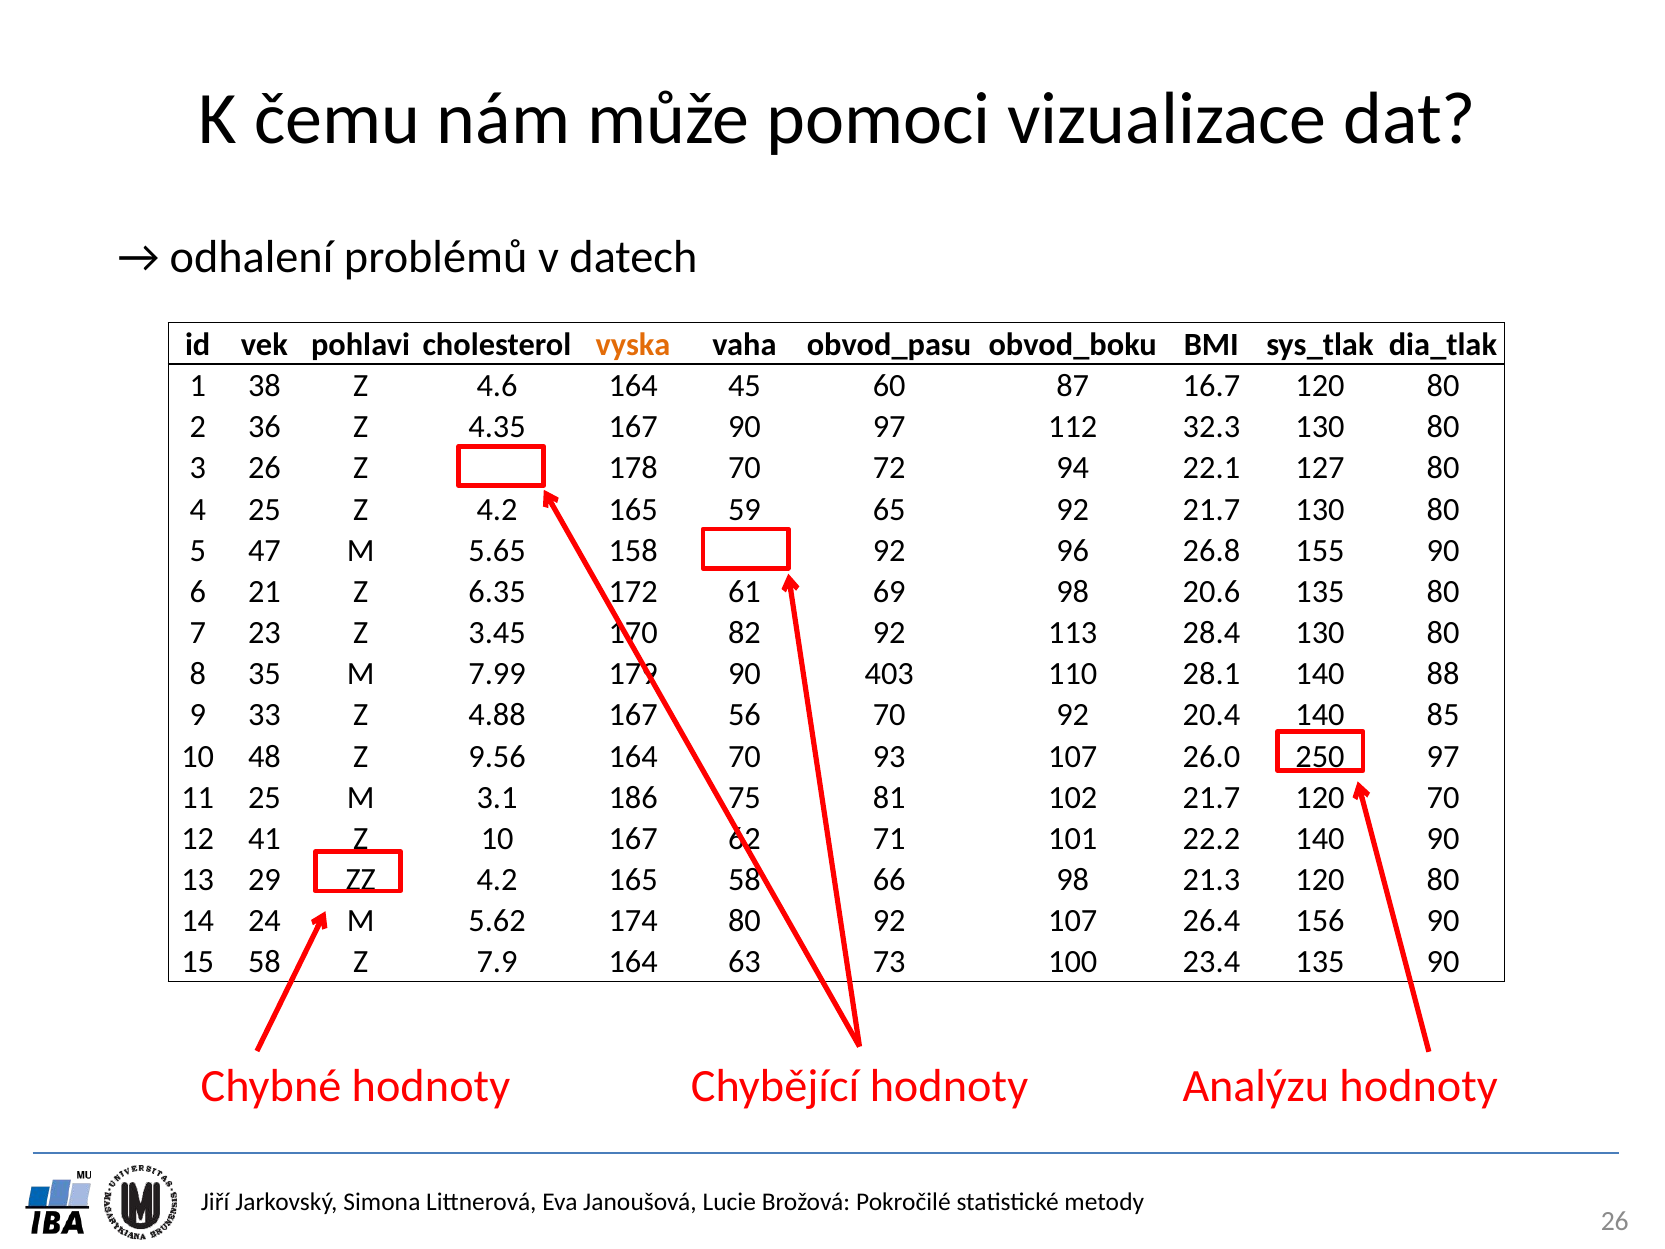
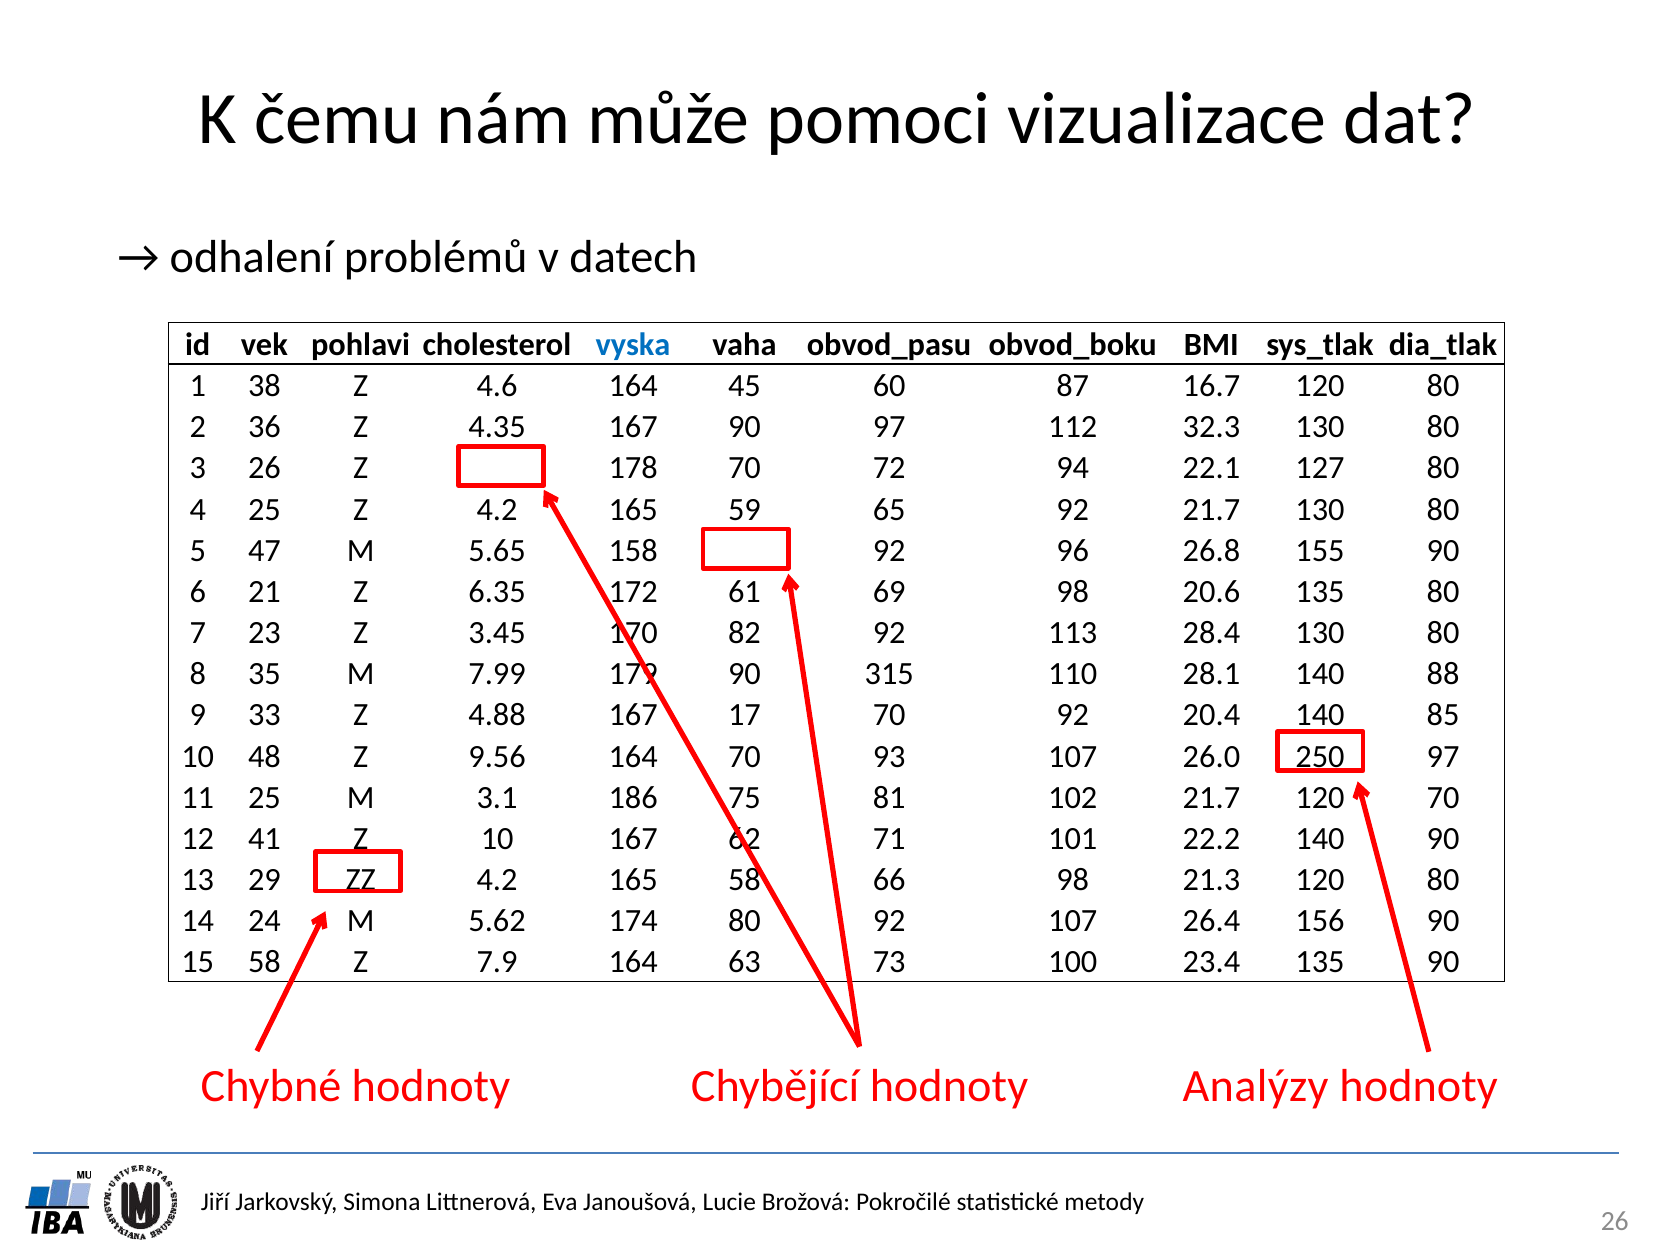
vyska colour: orange -> blue
403: 403 -> 315
56: 56 -> 17
Analýzu: Analýzu -> Analýzy
